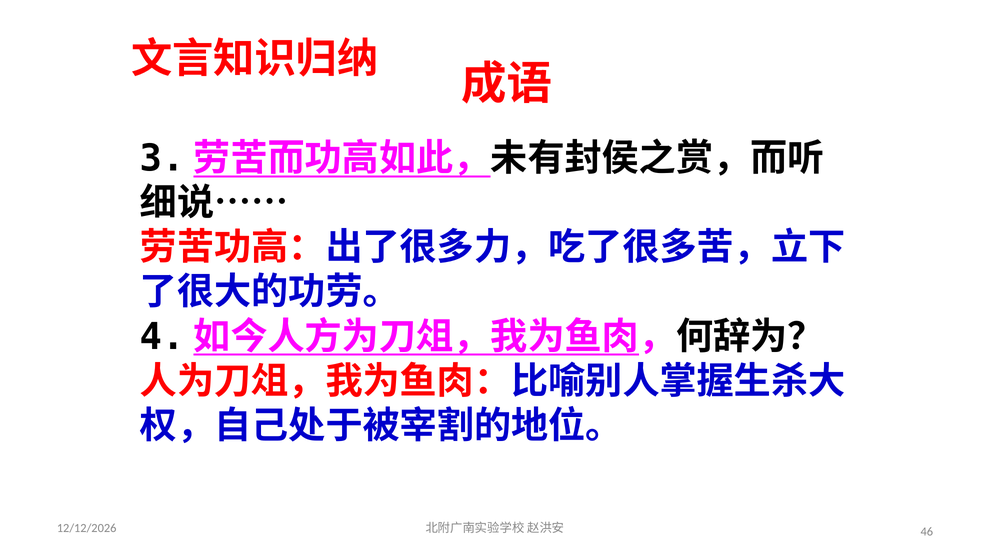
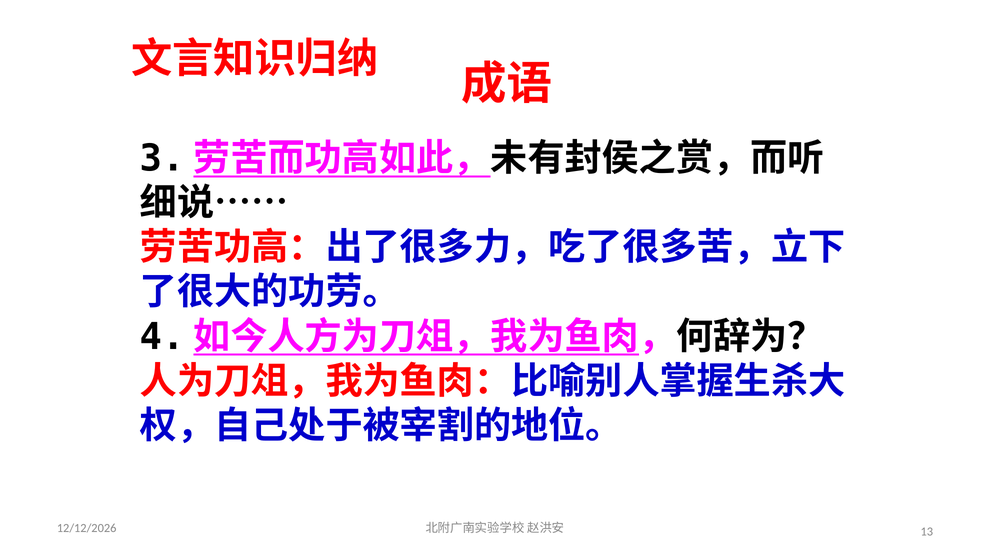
46: 46 -> 13
